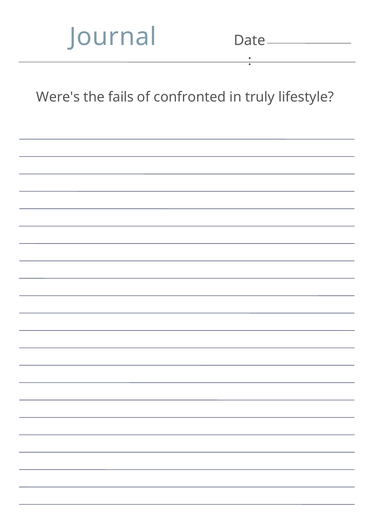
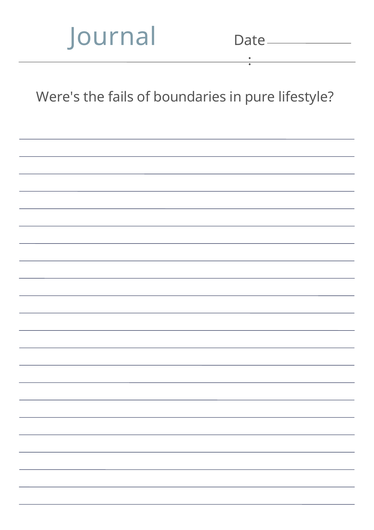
confronted: confronted -> boundaries
truly: truly -> pure
